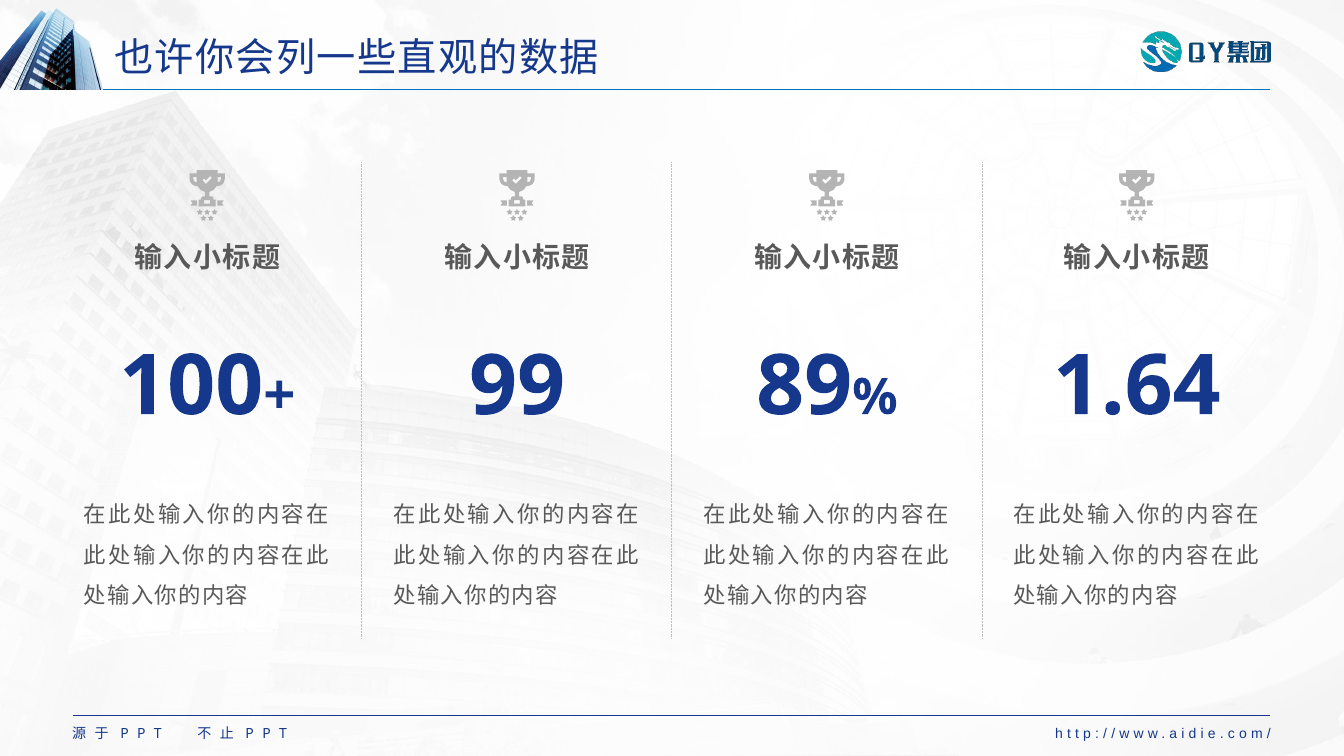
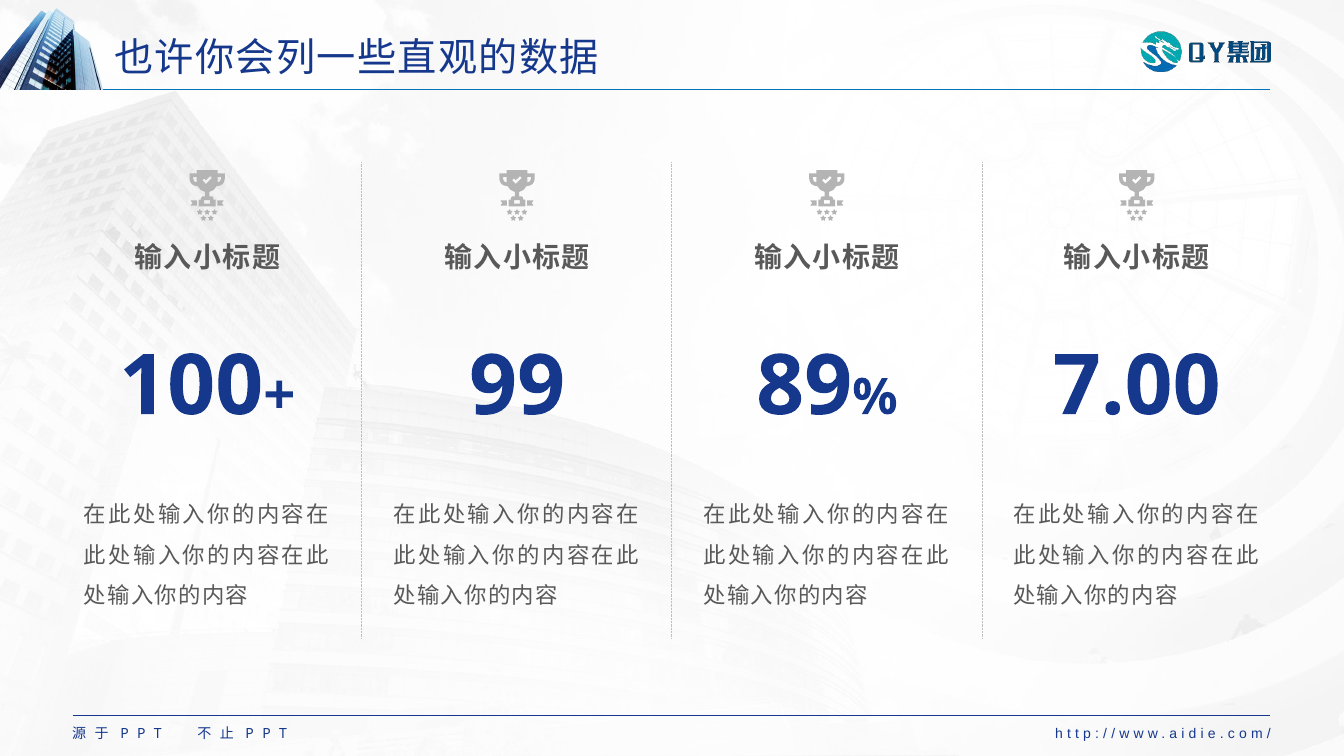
1.64: 1.64 -> 7.00
